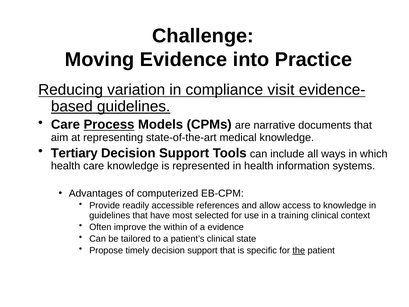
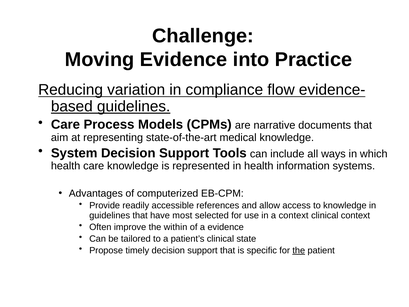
visit: visit -> flow
Process underline: present -> none
Tertiary: Tertiary -> System
a training: training -> context
